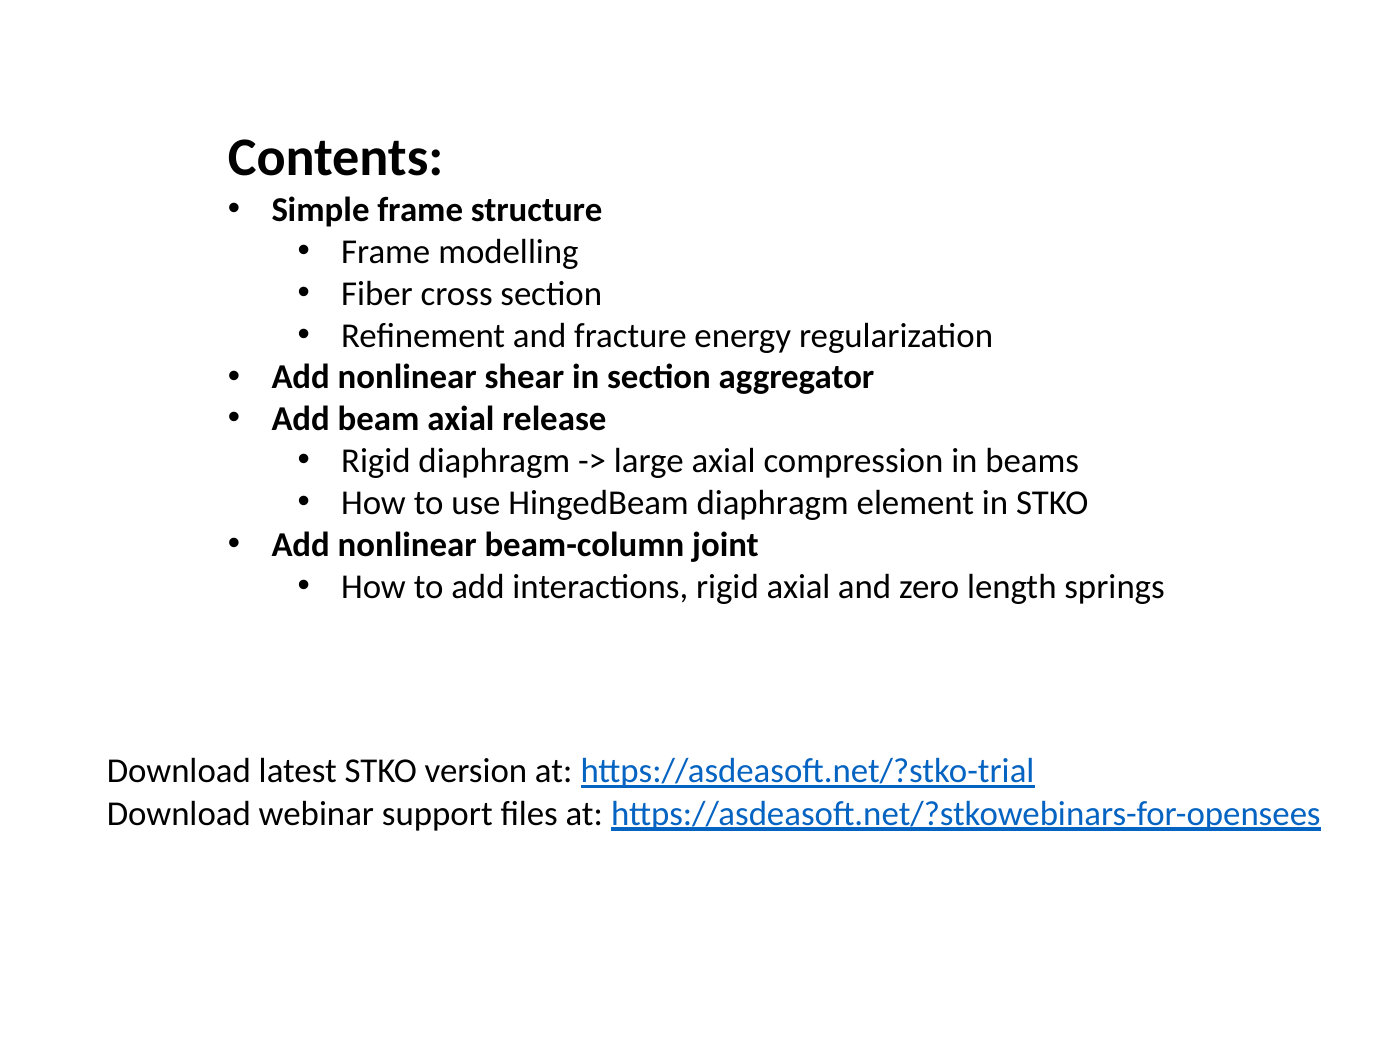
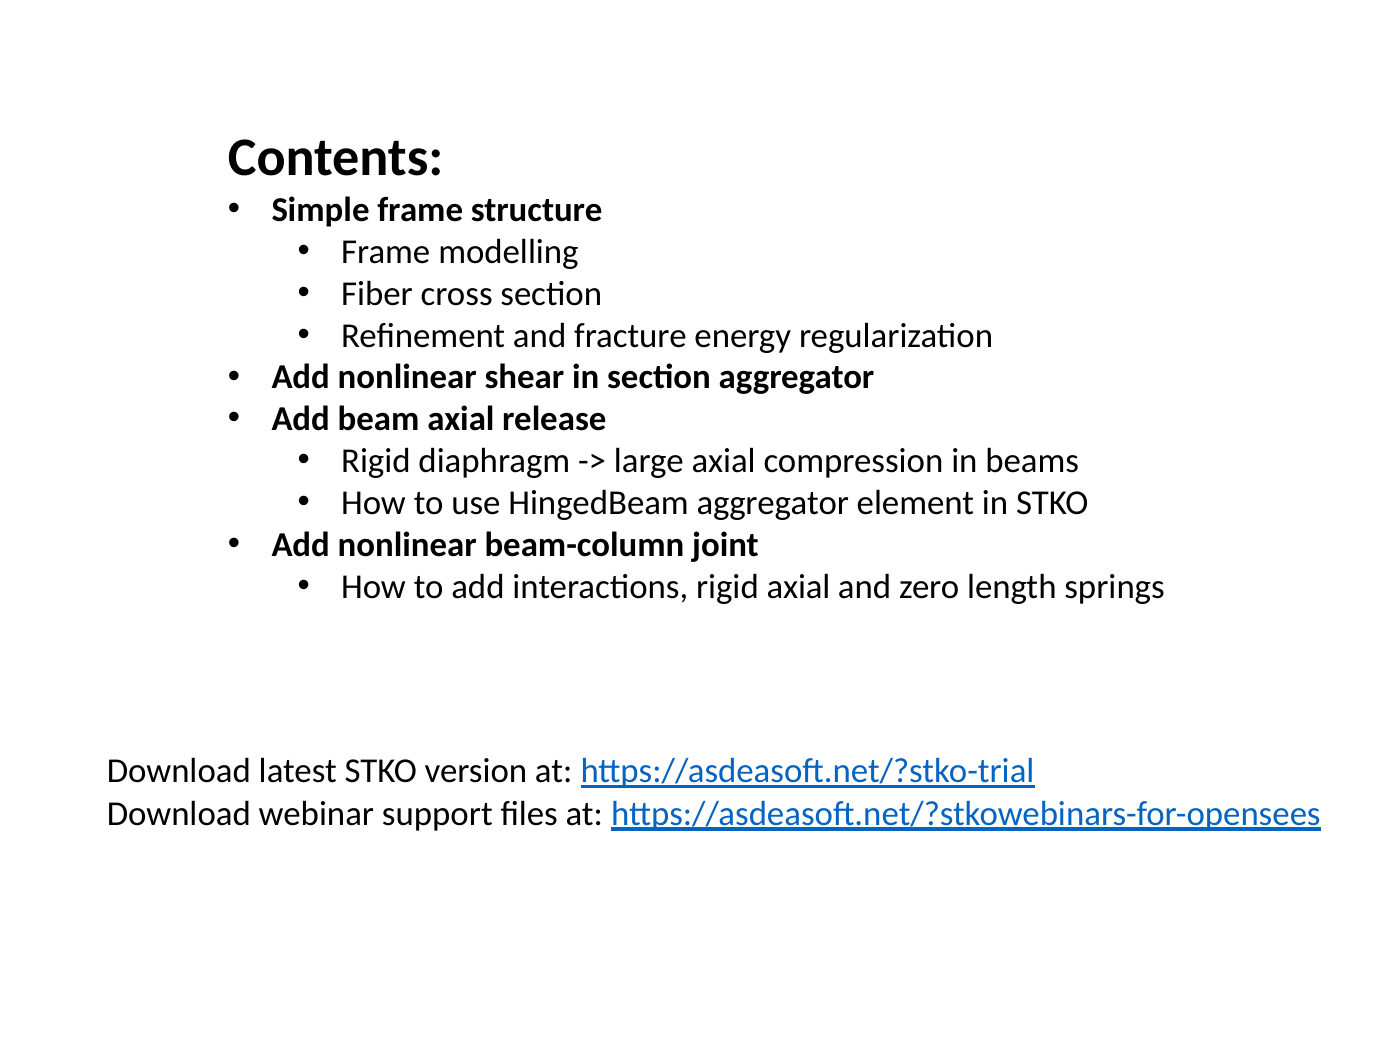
HingedBeam diaphragm: diaphragm -> aggregator
